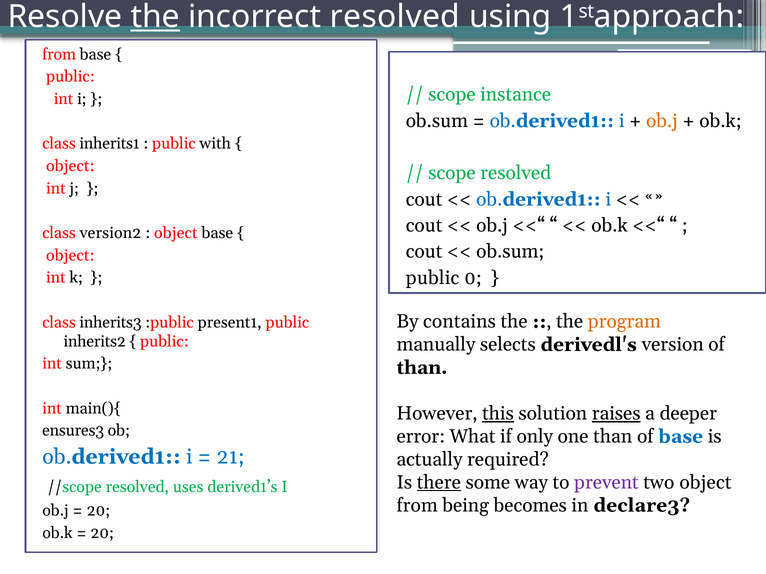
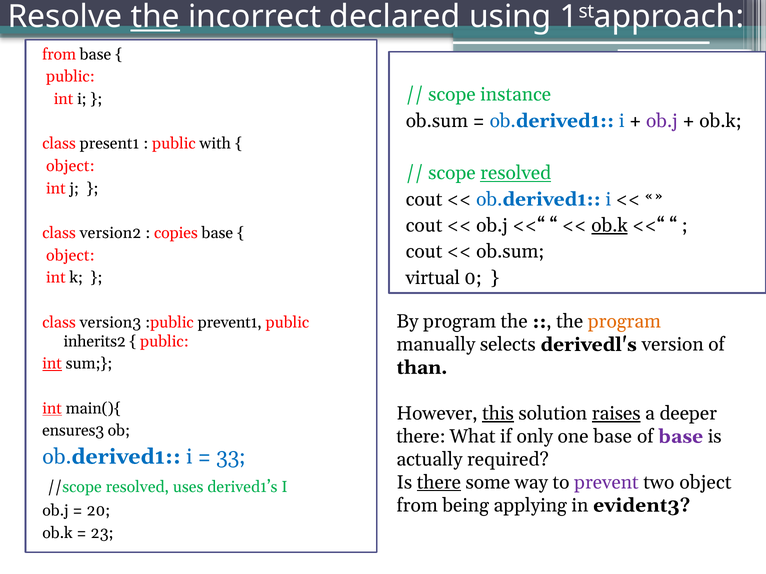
incorrect resolved: resolved -> declared
ob.j at (662, 121) colour: orange -> purple
inherits1: inherits1 -> present1
resolved at (516, 173) underline: none -> present
ob.k at (610, 226) underline: none -> present
object at (176, 233): object -> copies
public at (433, 278): public -> virtual
By contains: contains -> program
inherits3: inherits3 -> version3
present1: present1 -> prevent1
int at (52, 364) underline: none -> present
int at (52, 409) underline: none -> present
error at (421, 437): error -> there
one than: than -> base
base at (681, 437) colour: blue -> purple
21: 21 -> 33
becomes: becomes -> applying
declare3: declare3 -> evident3
20 at (102, 533): 20 -> 23
